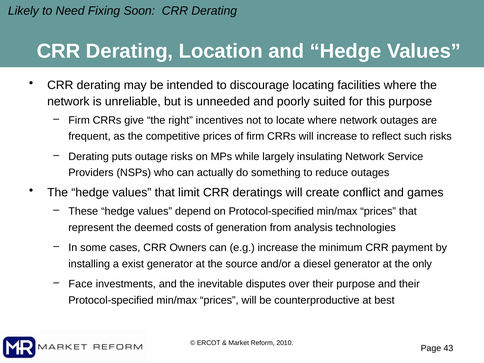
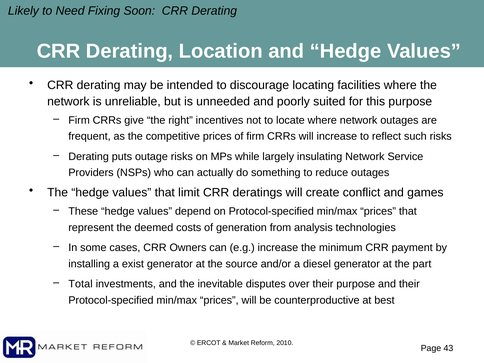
only: only -> part
Face: Face -> Total
